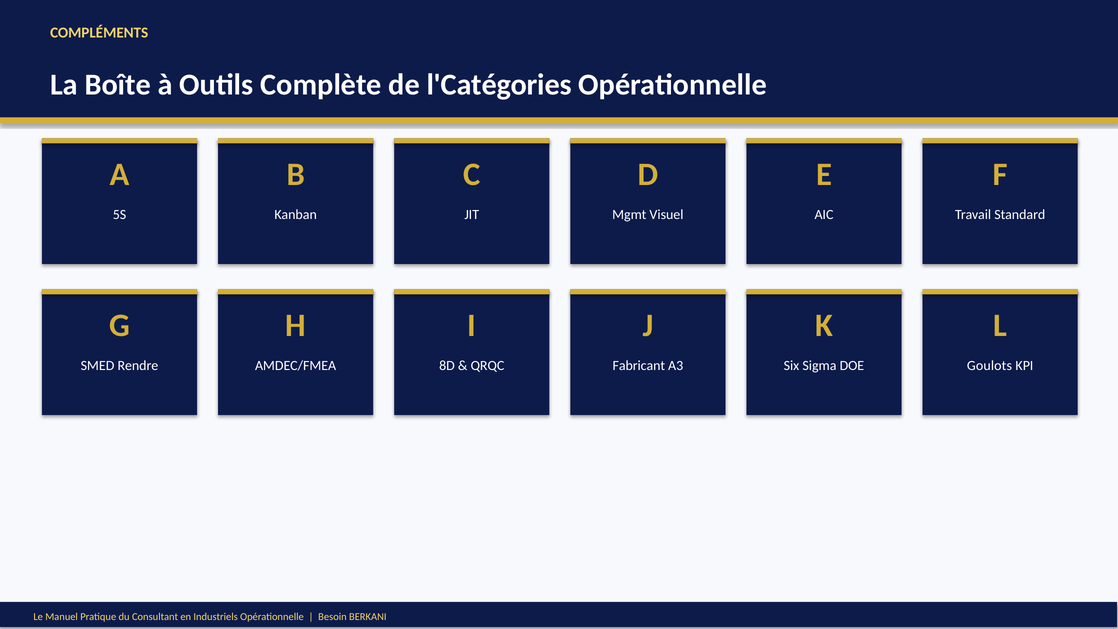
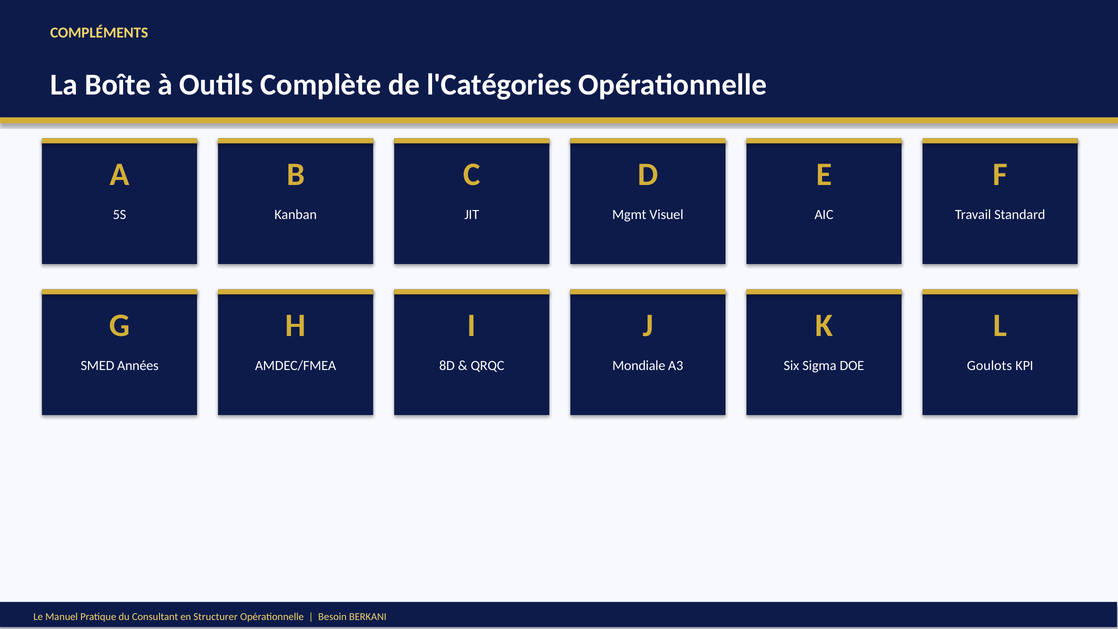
Rendre: Rendre -> Années
Fabricant: Fabricant -> Mondiale
Industriels: Industriels -> Structurer
